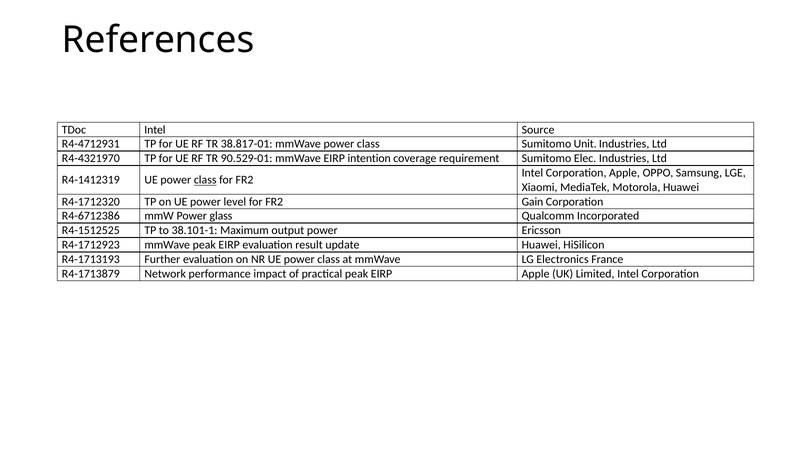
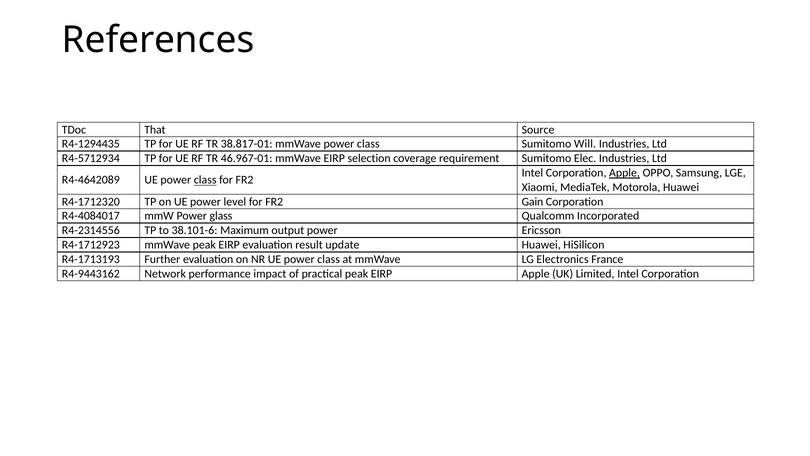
TDoc Intel: Intel -> That
R4-4712931: R4-4712931 -> R4-1294435
Unit: Unit -> Will
R4-4321970: R4-4321970 -> R4-5712934
90.529-01: 90.529-01 -> 46.967-01
intention: intention -> selection
Apple at (625, 173) underline: none -> present
R4-1412319: R4-1412319 -> R4-4642089
R4-6712386: R4-6712386 -> R4-4084017
R4-1512525: R4-1512525 -> R4-2314556
38.101-1: 38.101-1 -> 38.101-6
R4-1713879: R4-1713879 -> R4-9443162
